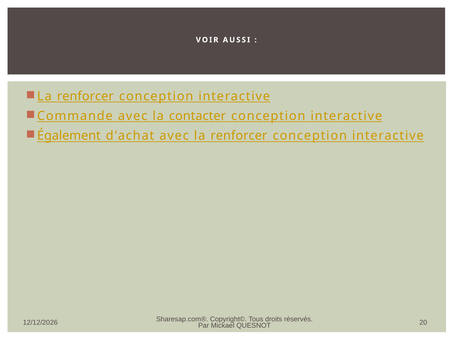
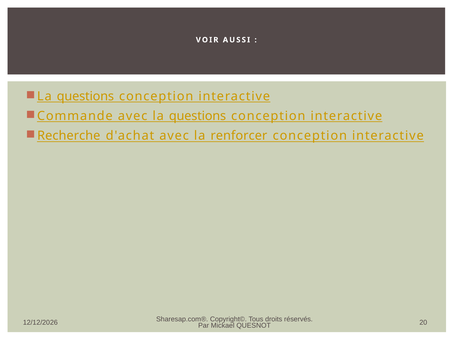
renforcer at (85, 96): renforcer -> questions
avec la contacter: contacter -> questions
Également: Également -> Recherche
